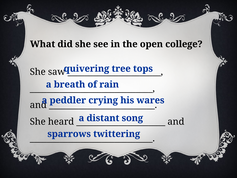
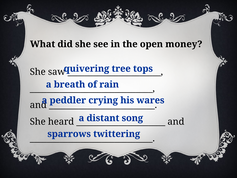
college: college -> money
